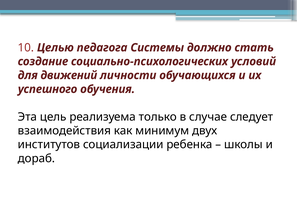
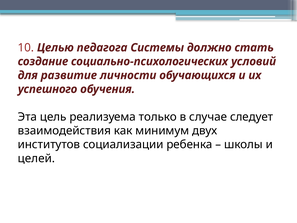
движений: движений -> развитие
дораб: дораб -> целей
